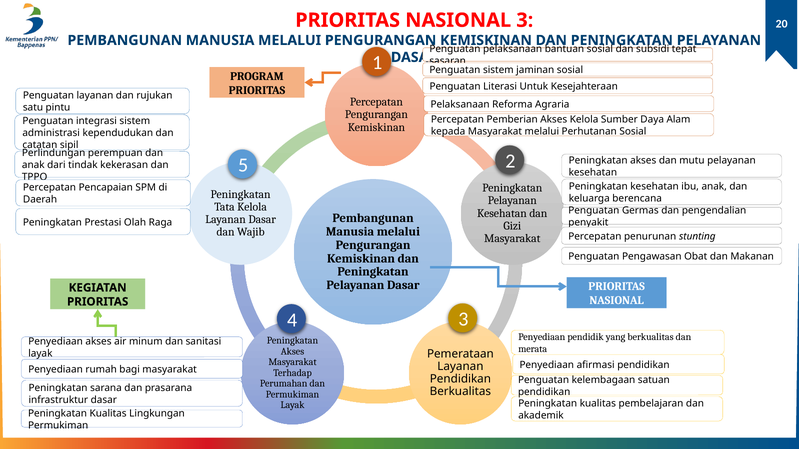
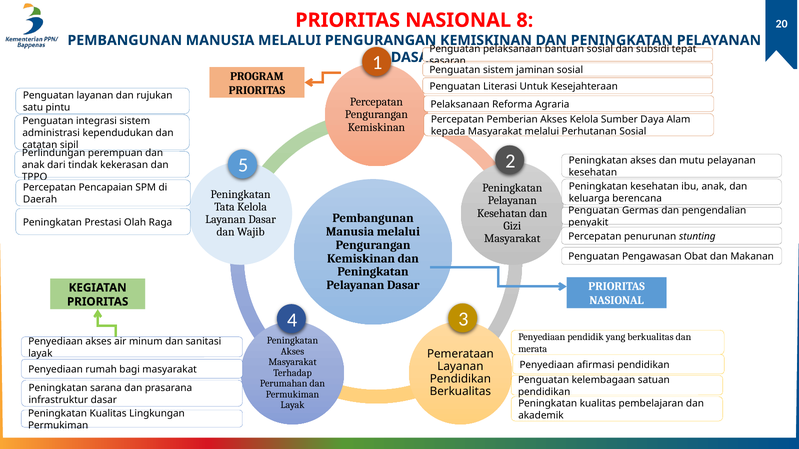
NASIONAL 3: 3 -> 8
